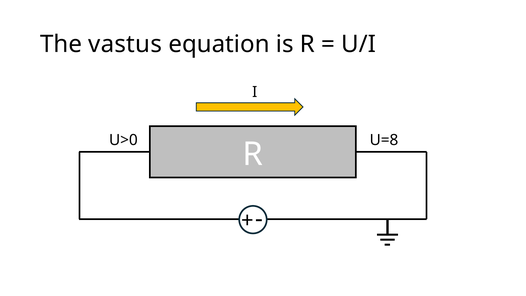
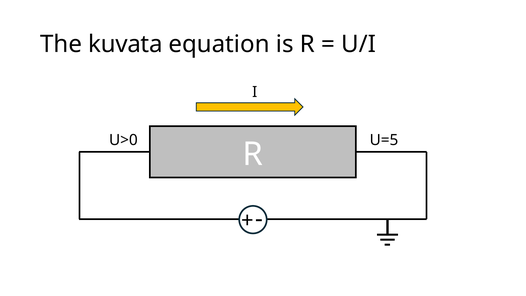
vastus: vastus -> kuvata
U=8: U=8 -> U=5
